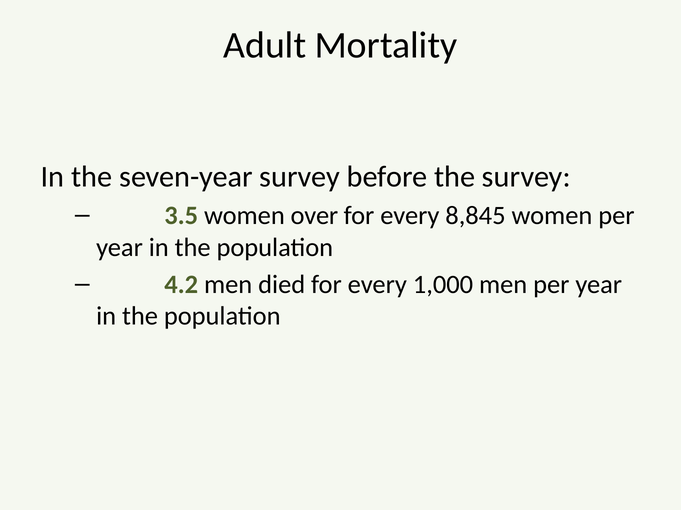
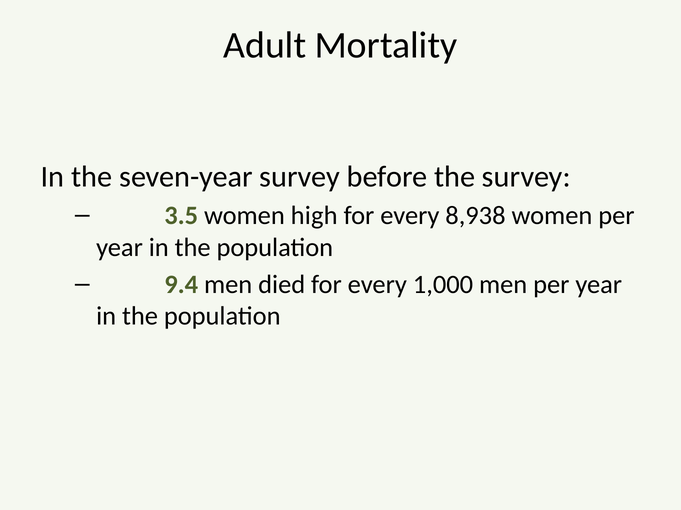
over: over -> high
8,845: 8,845 -> 8,938
4.2: 4.2 -> 9.4
